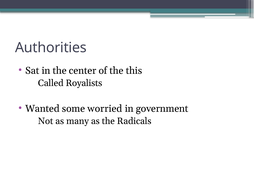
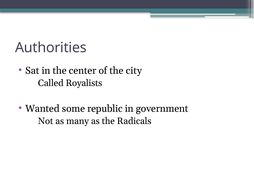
this: this -> city
worried: worried -> republic
